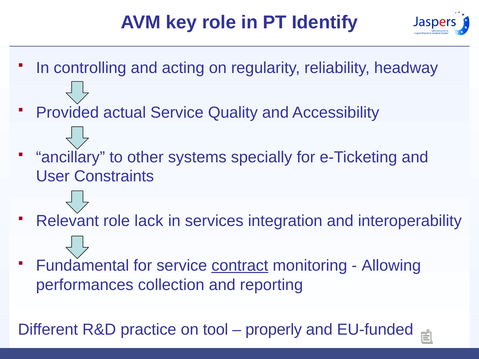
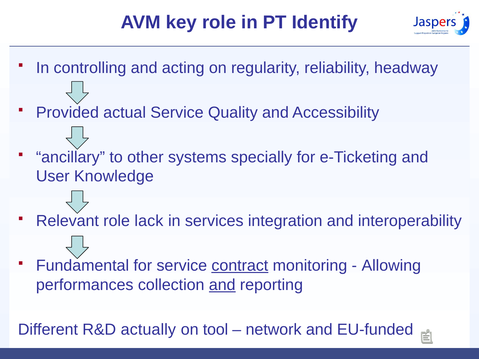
Constraints: Constraints -> Knowledge
and at (222, 285) underline: none -> present
practice: practice -> actually
properly: properly -> network
